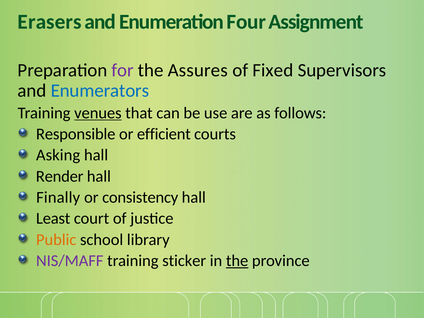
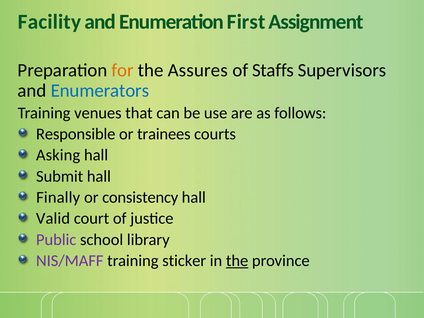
Erasers: Erasers -> Facility
Four: Four -> First
for colour: purple -> orange
Fixed: Fixed -> Staffs
venues underline: present -> none
efficient: efficient -> trainees
Render: Render -> Submit
Least: Least -> Valid
Public colour: orange -> purple
